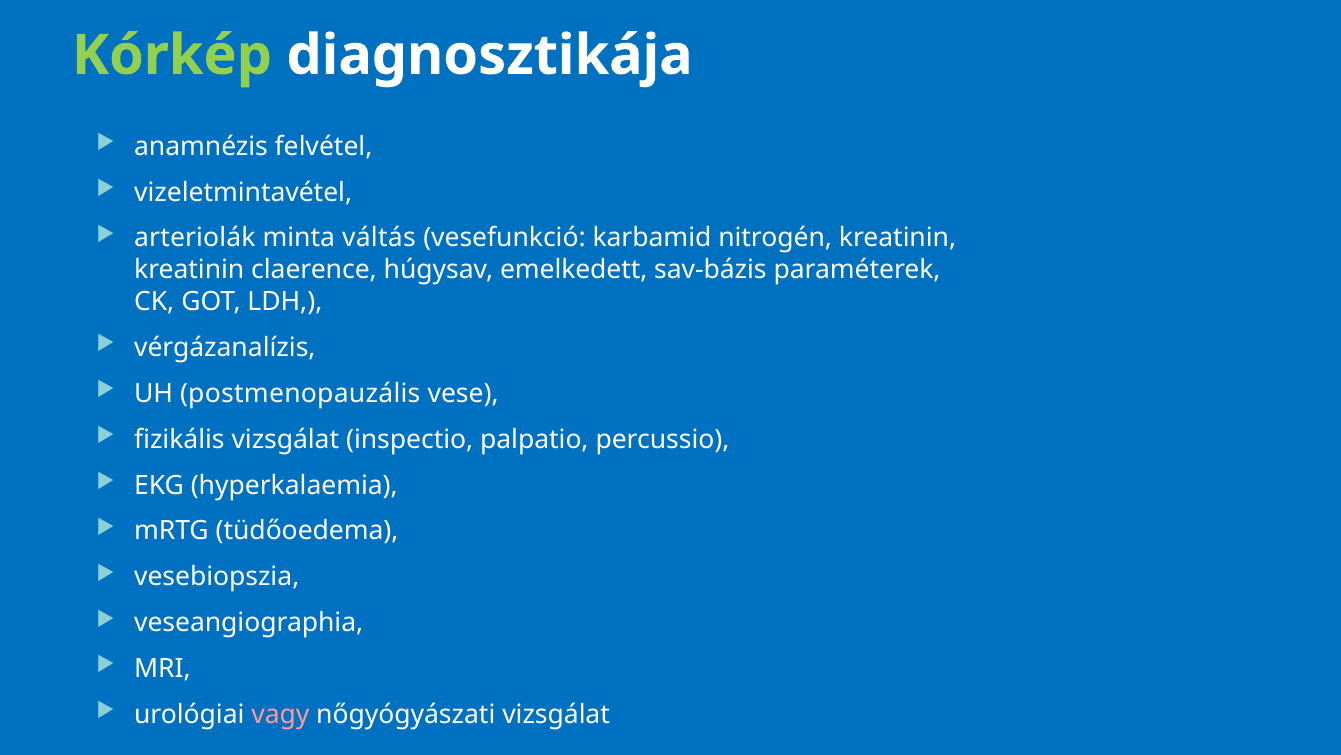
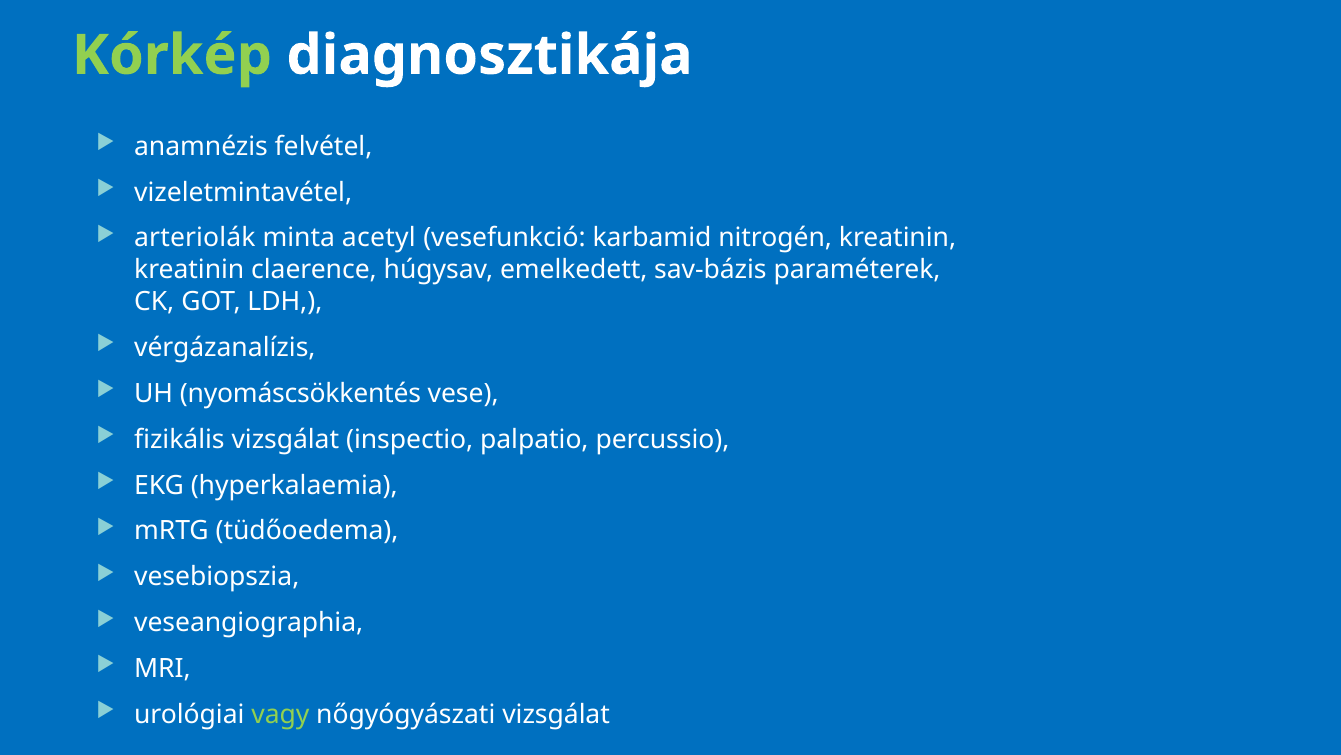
váltás: váltás -> acetyl
postmenopauzális: postmenopauzális -> nyomáscsökkentés
vagy colour: pink -> light green
